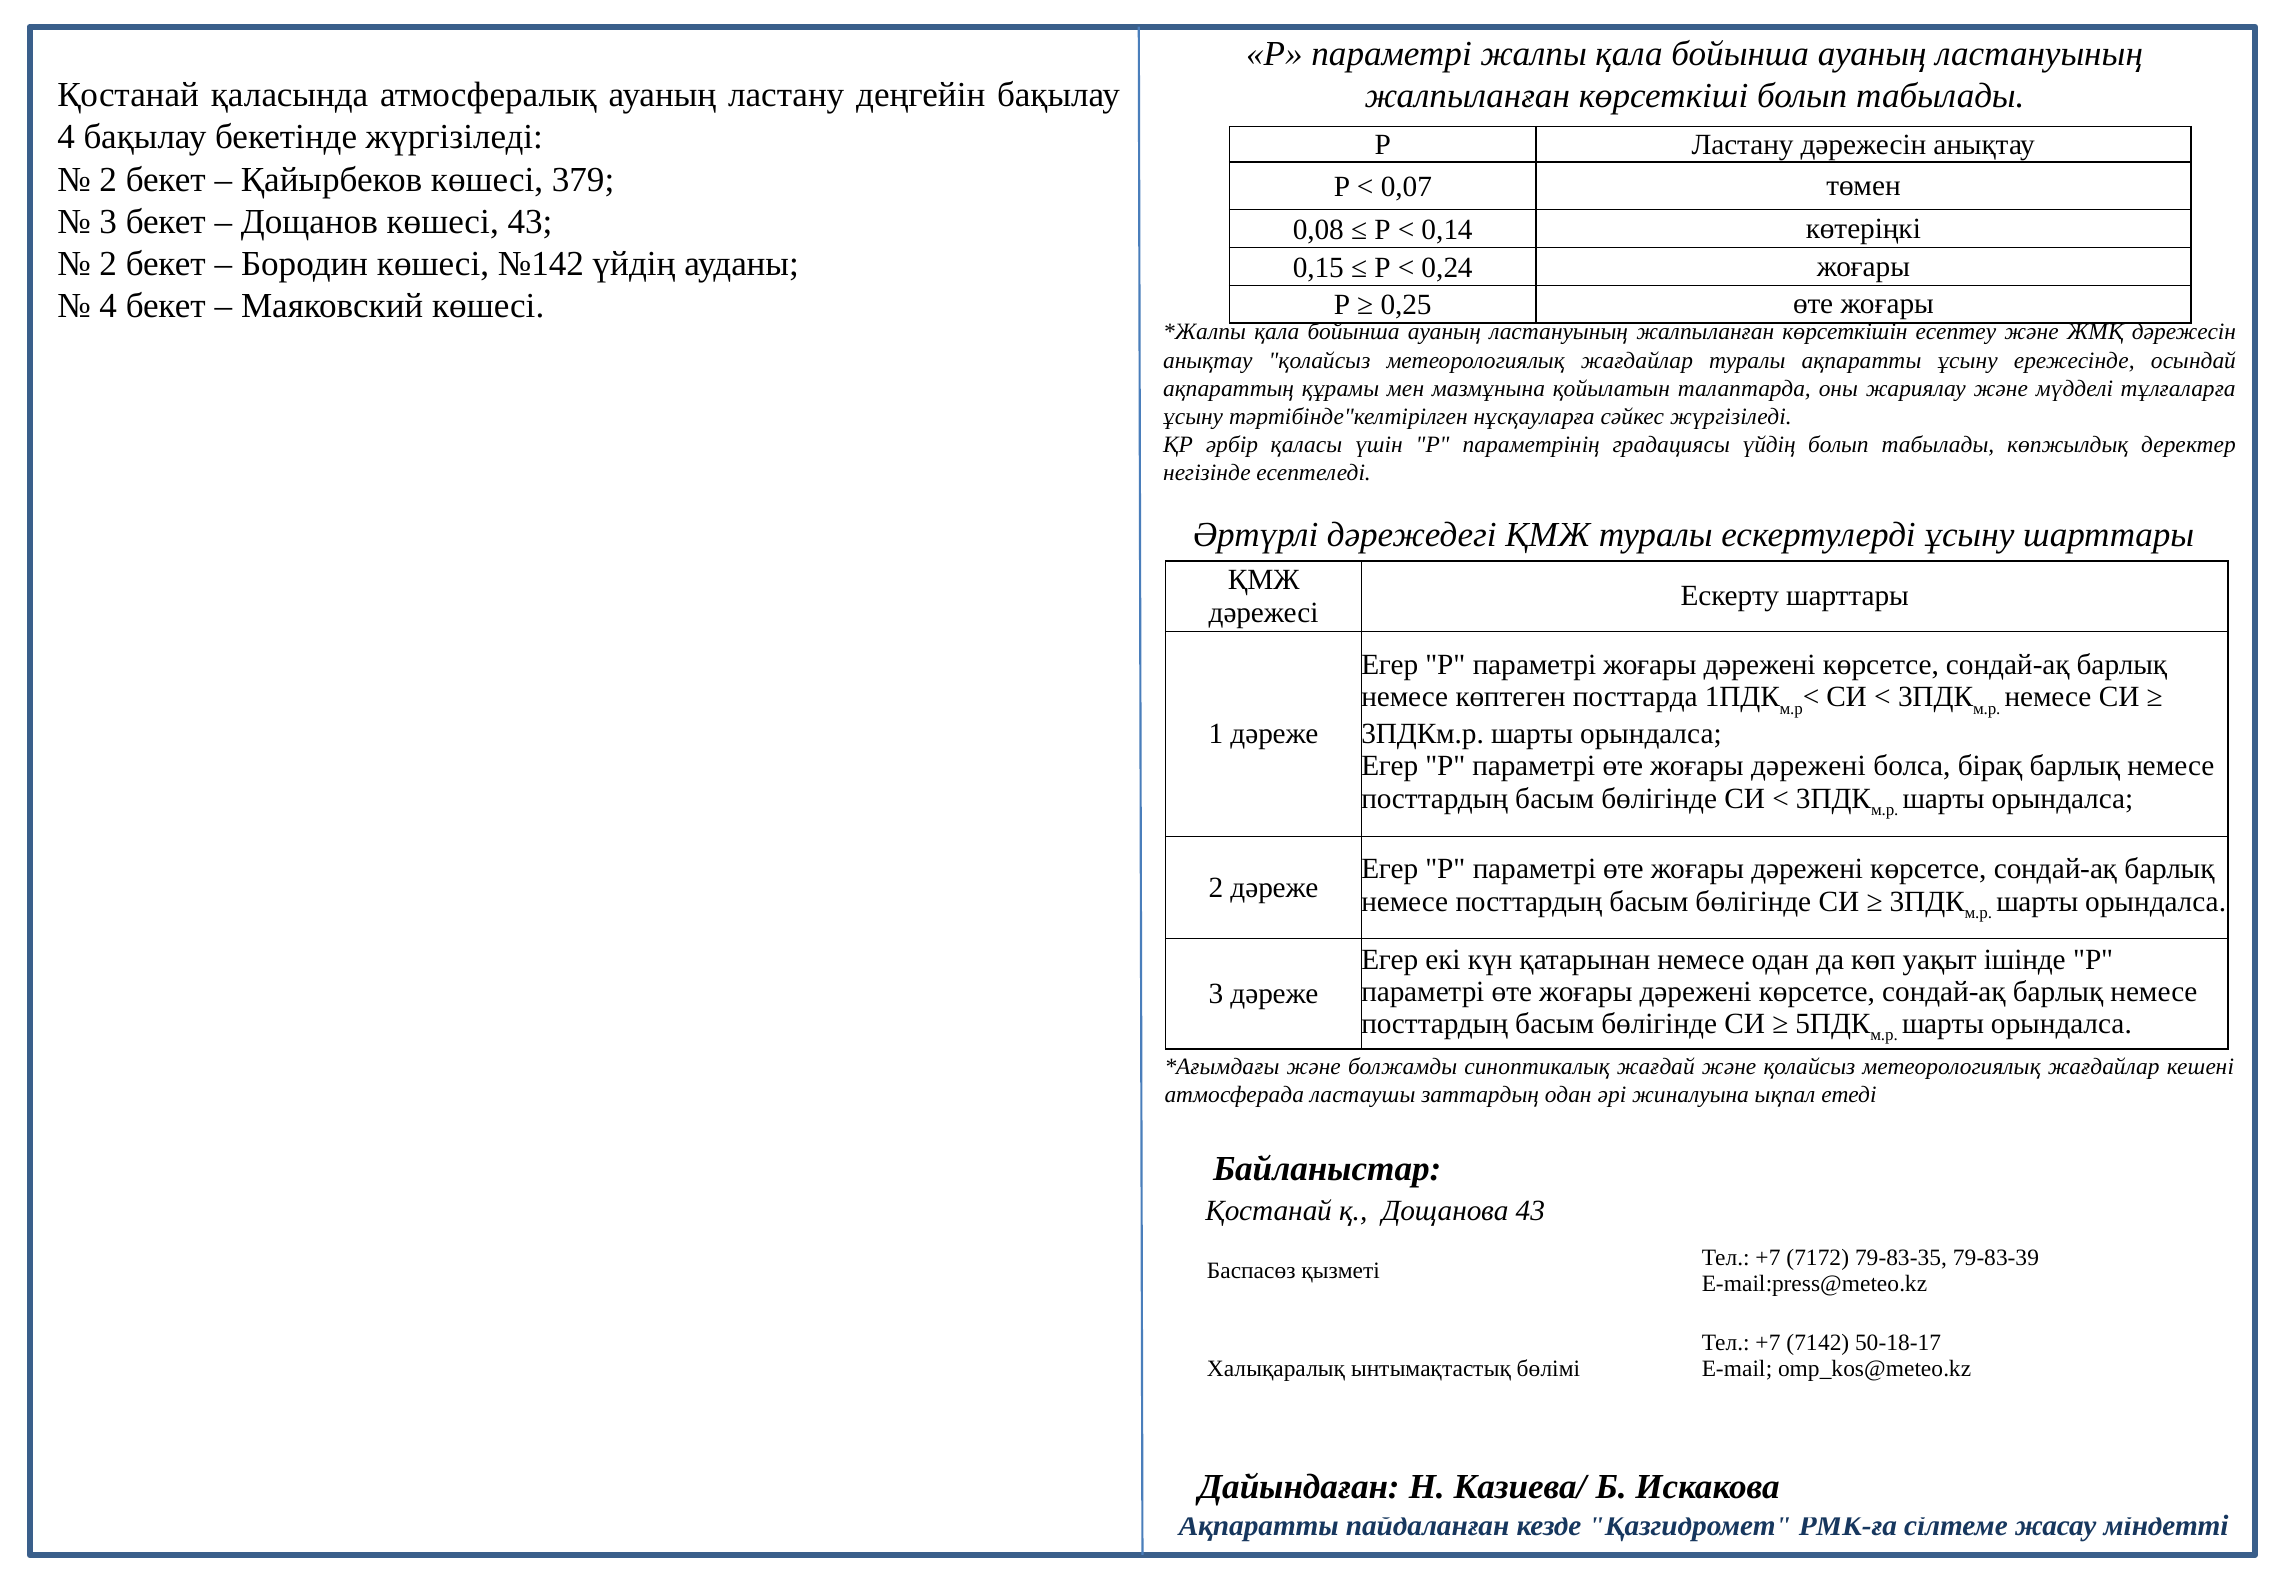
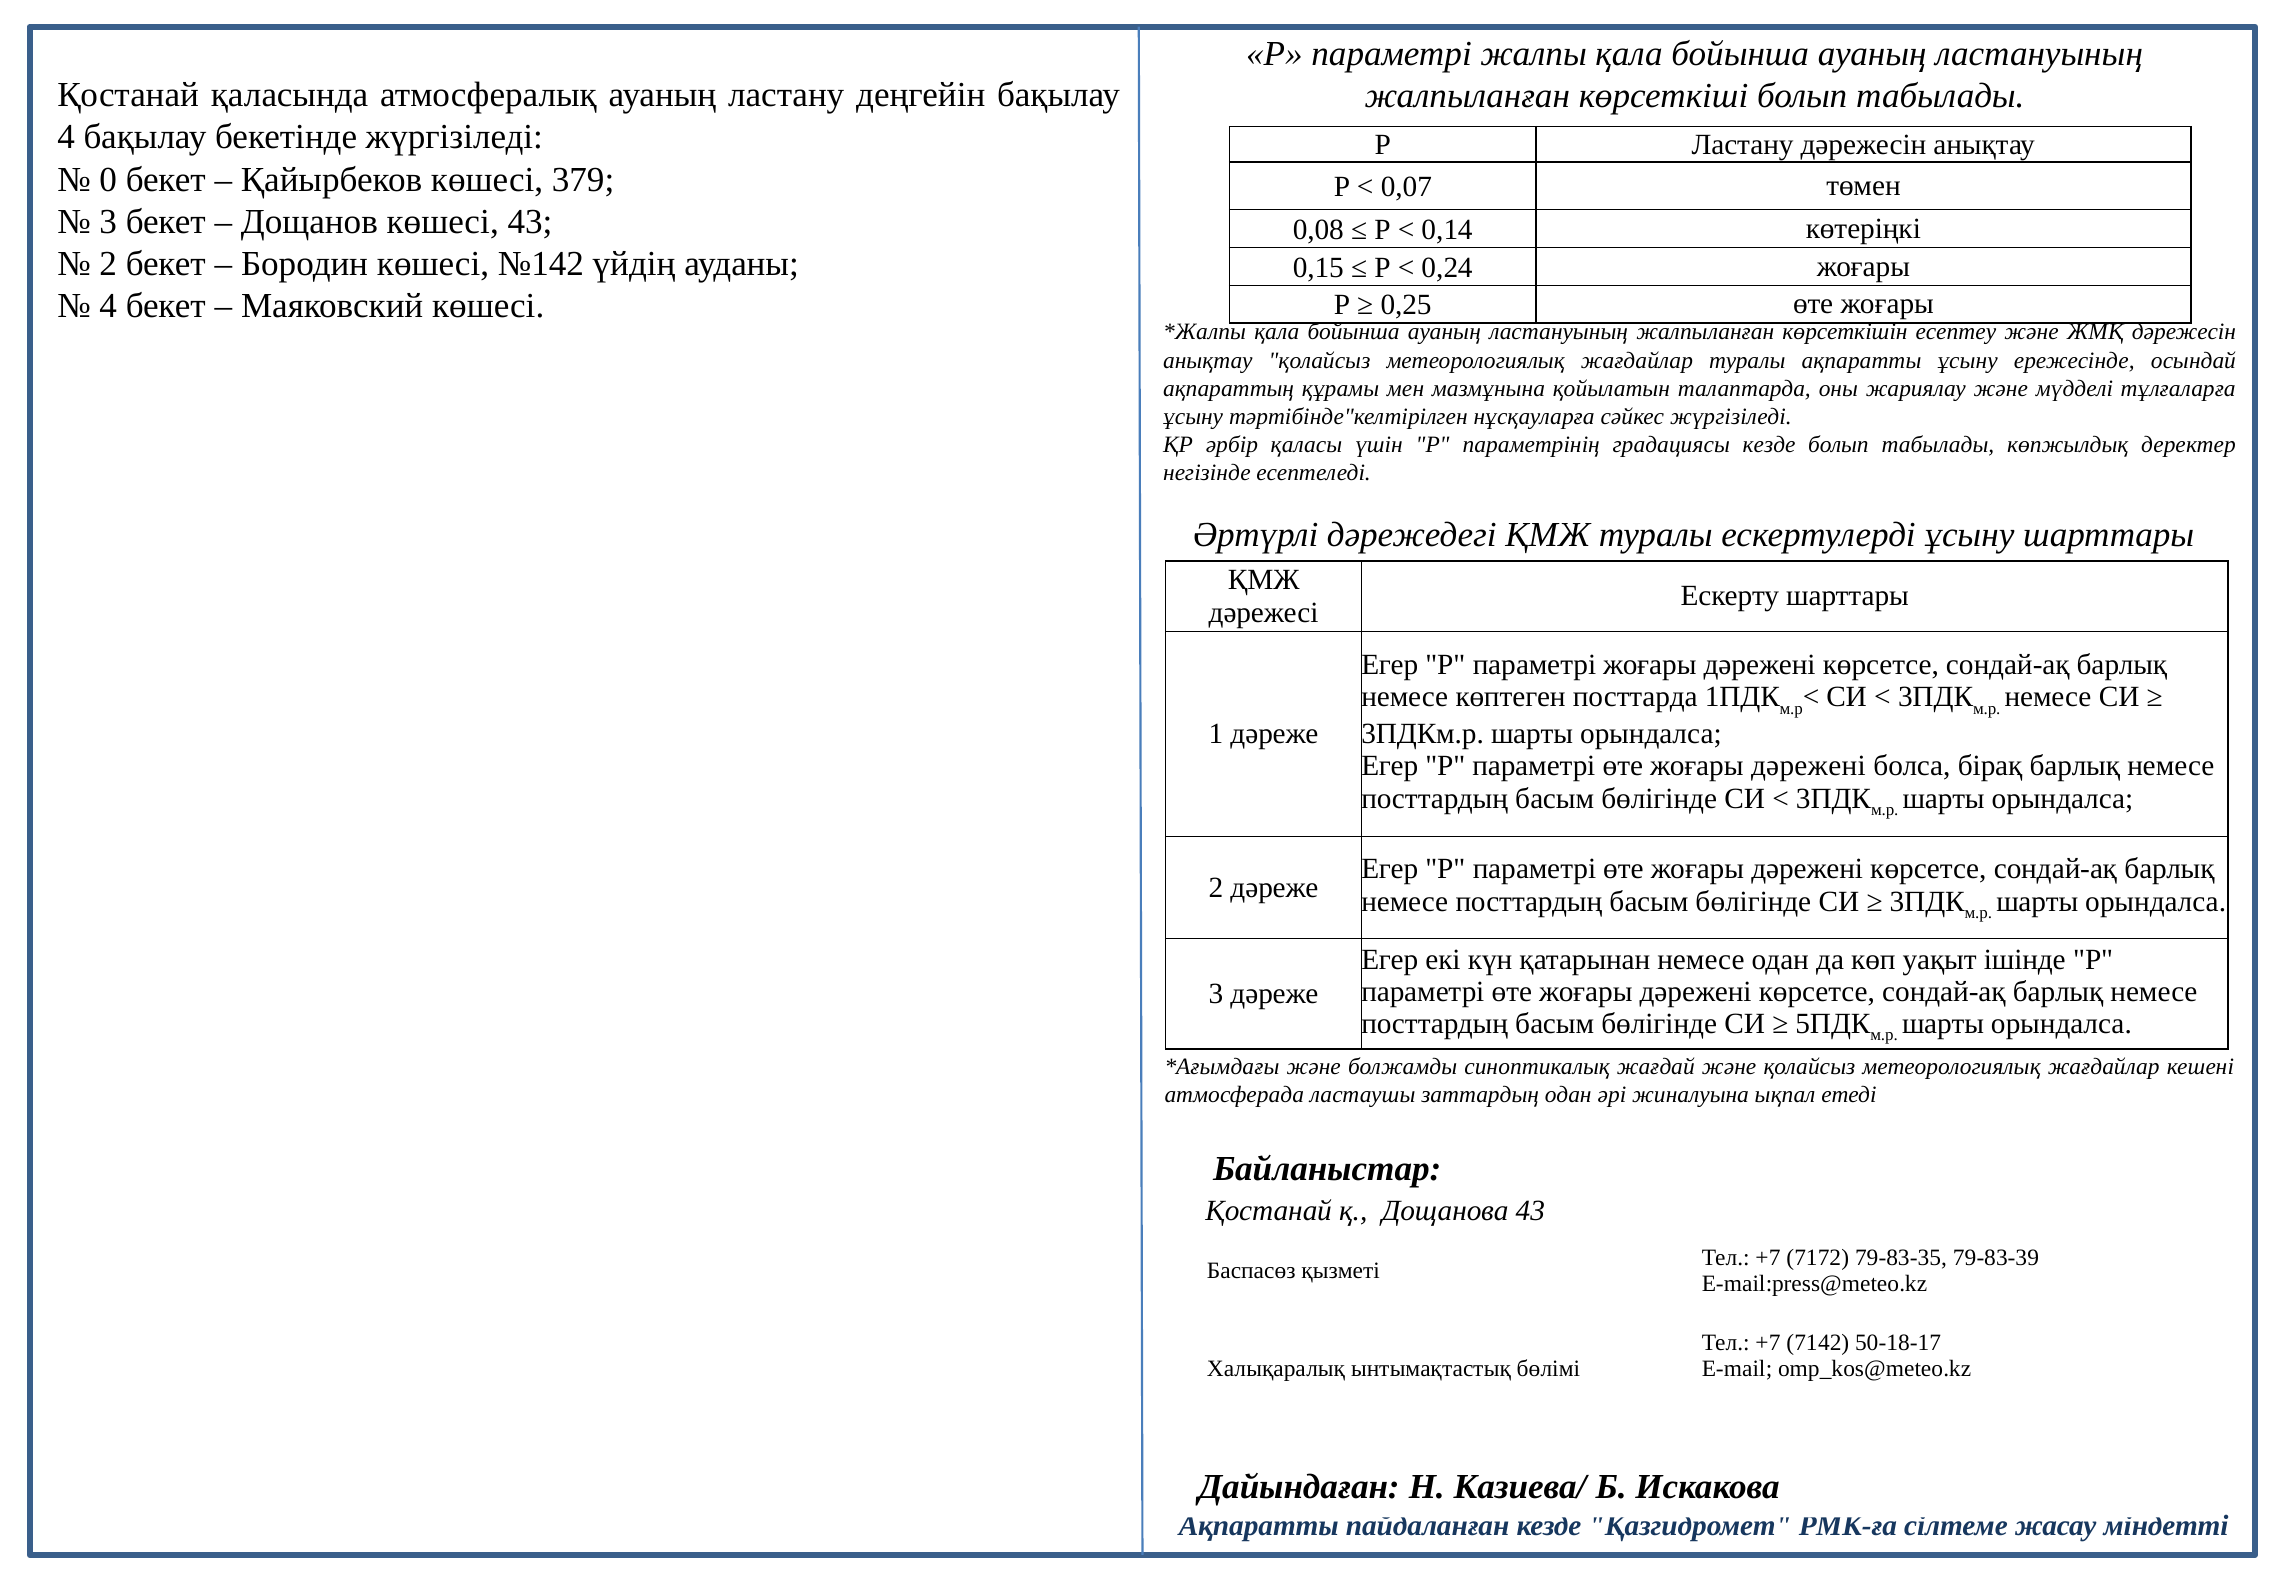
2 at (108, 179): 2 -> 0
градациясы үйдің: үйдің -> кезде
